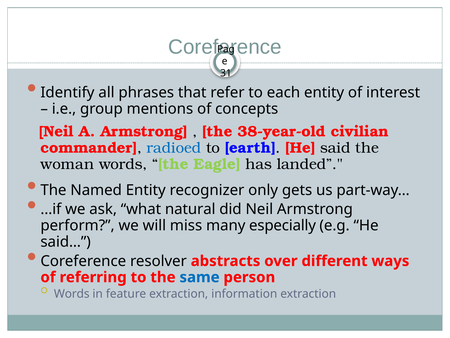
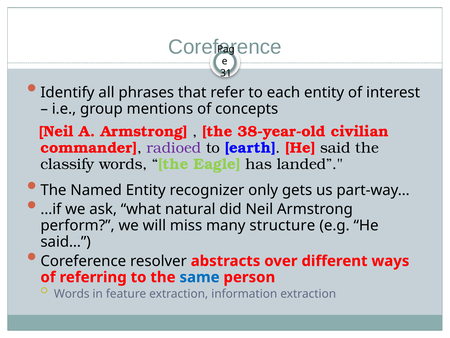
radioed colour: blue -> purple
woman: woman -> classify
especially: especially -> structure
